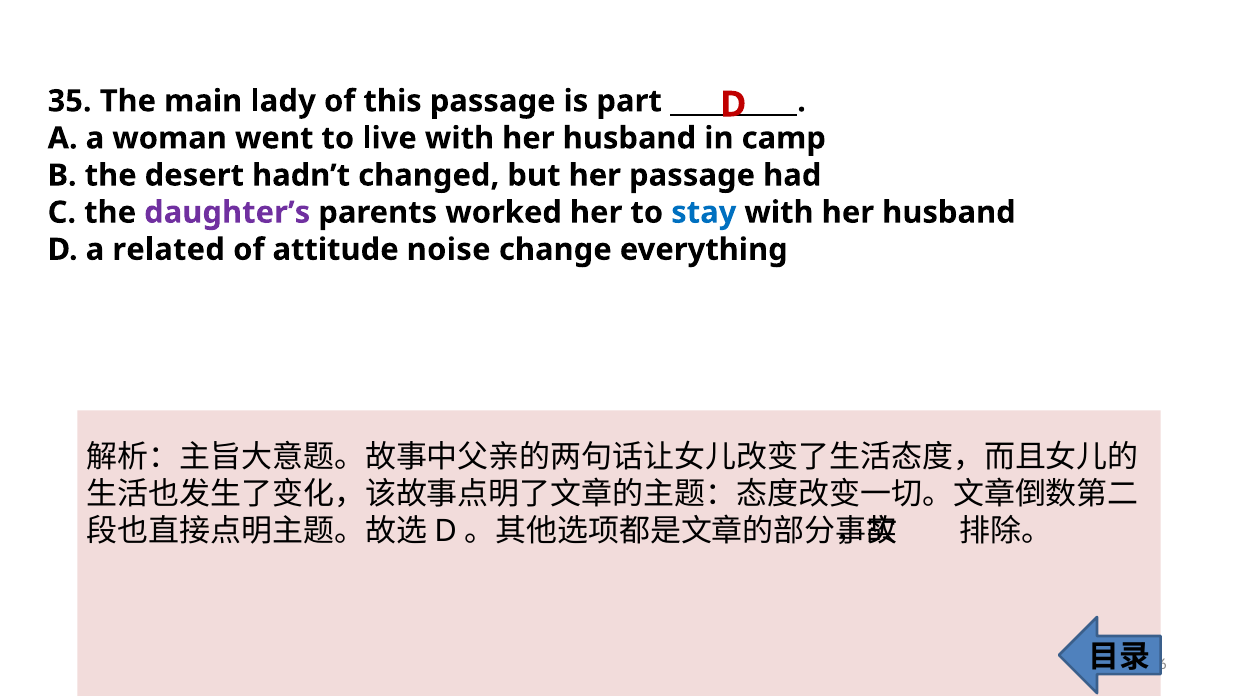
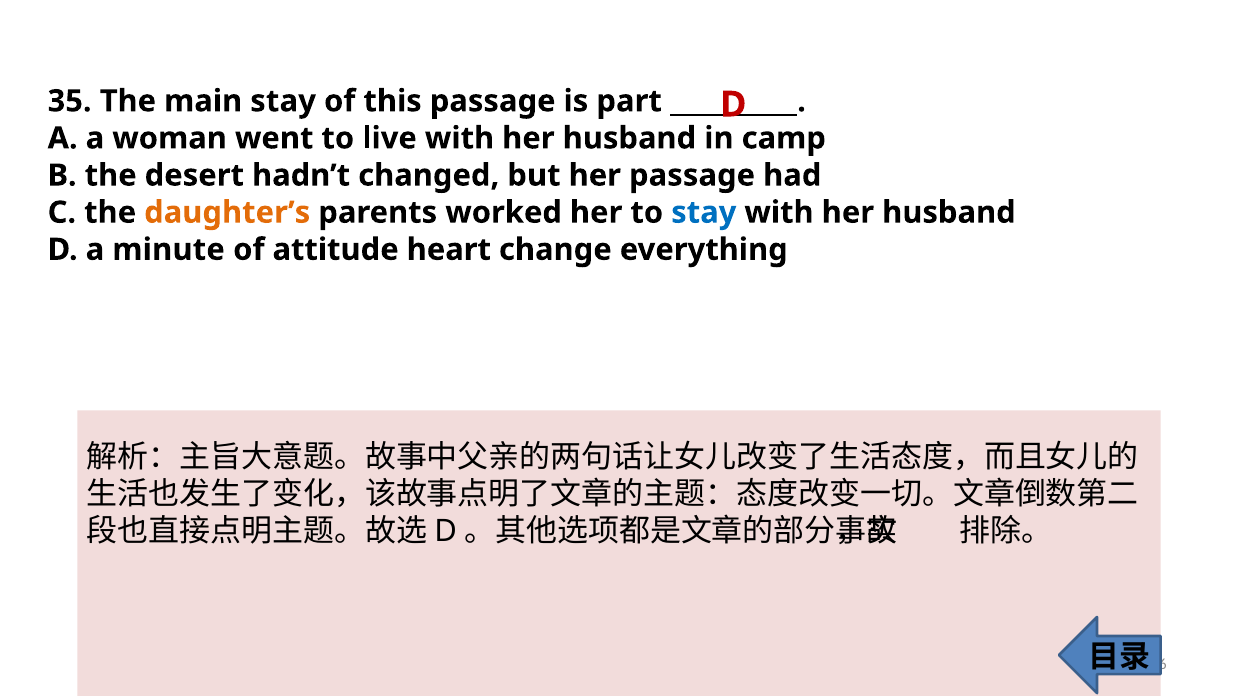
main lady: lady -> stay
daughter’s colour: purple -> orange
related: related -> minute
noise: noise -> heart
